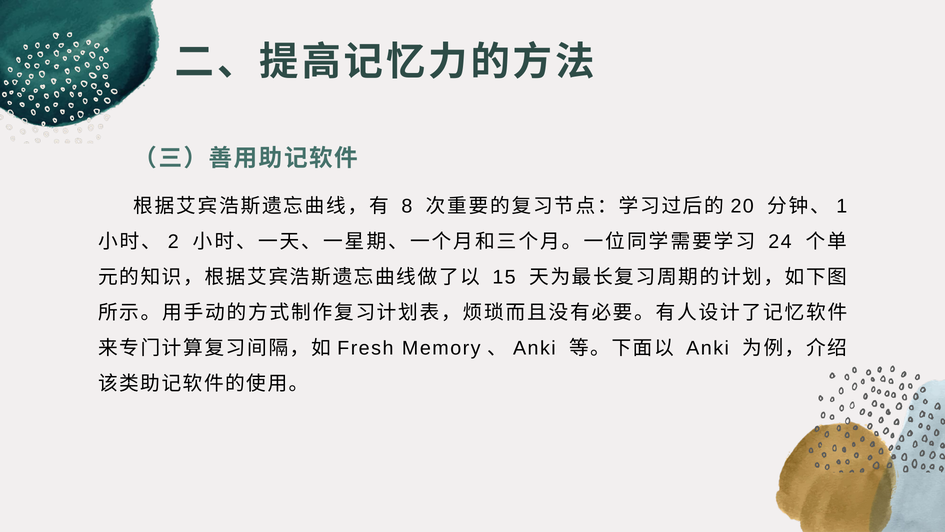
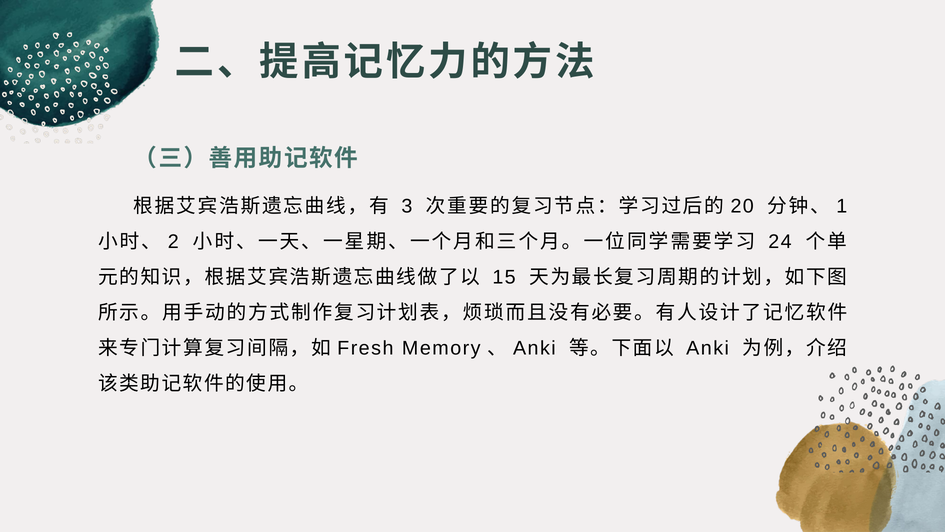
8: 8 -> 3
